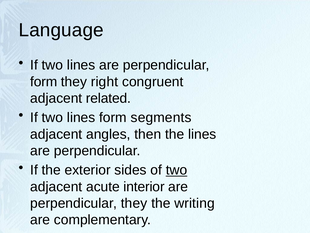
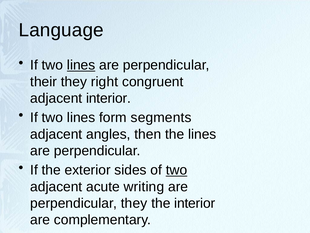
lines at (81, 65) underline: none -> present
form at (44, 82): form -> their
adjacent related: related -> interior
interior: interior -> writing
the writing: writing -> interior
